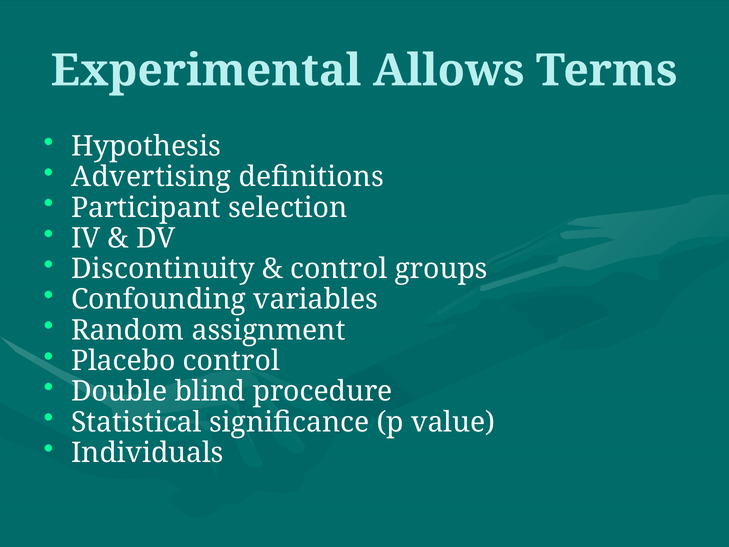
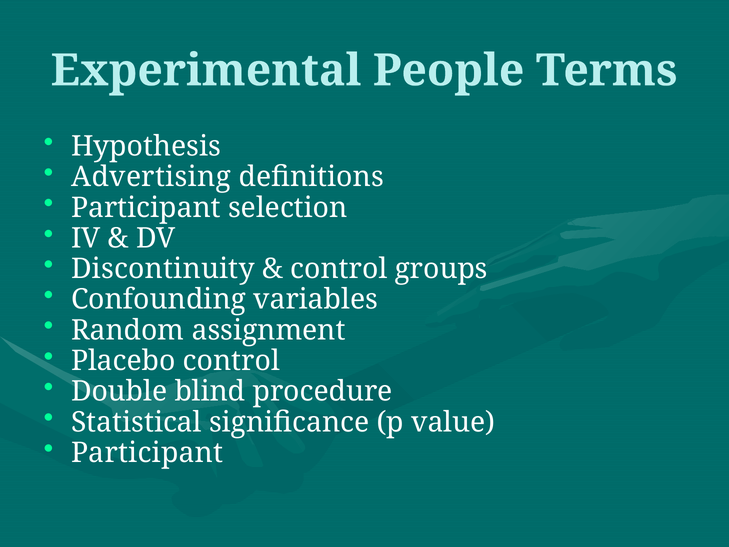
Allows: Allows -> People
Individuals at (147, 453): Individuals -> Participant
